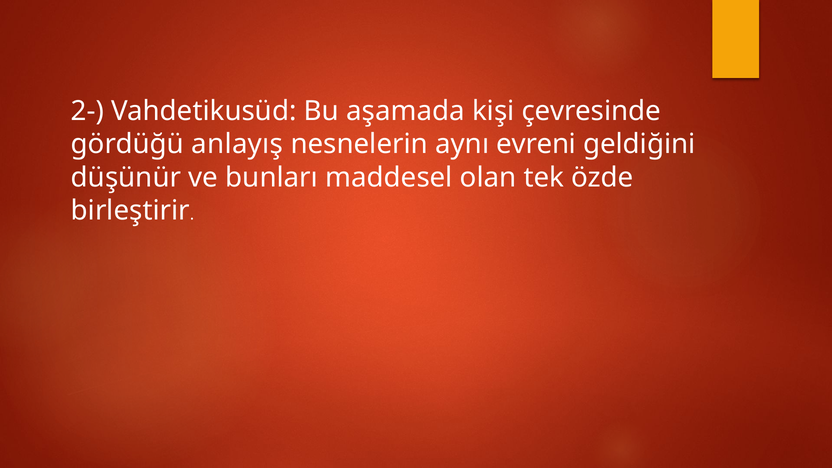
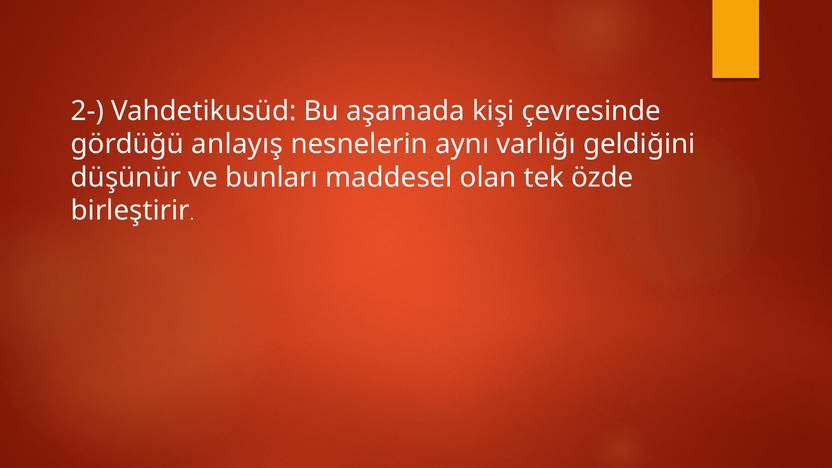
evreni: evreni -> varlığı
